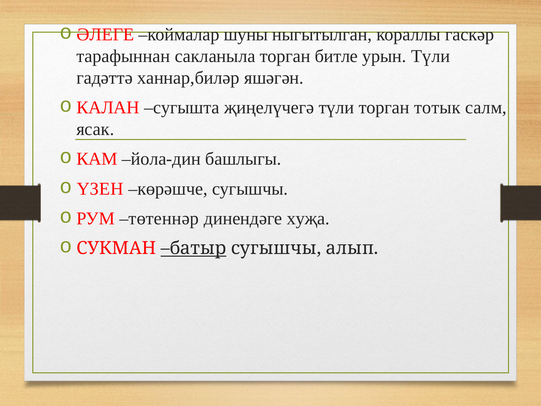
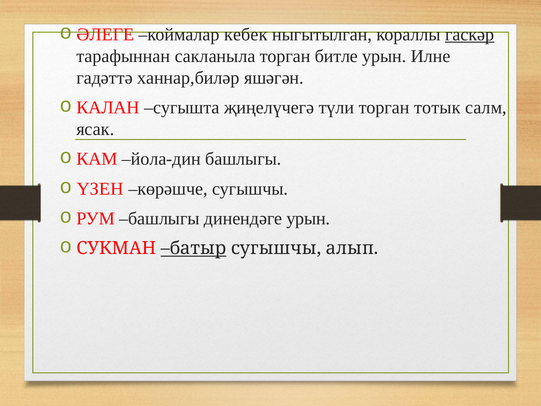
шуны: шуны -> кебек
гаскәр underline: none -> present
урын Түли: Түли -> Илне
РУМ төтеннәр: төтеннәр -> башлыгы
динендәге хуҗа: хуҗа -> урын
